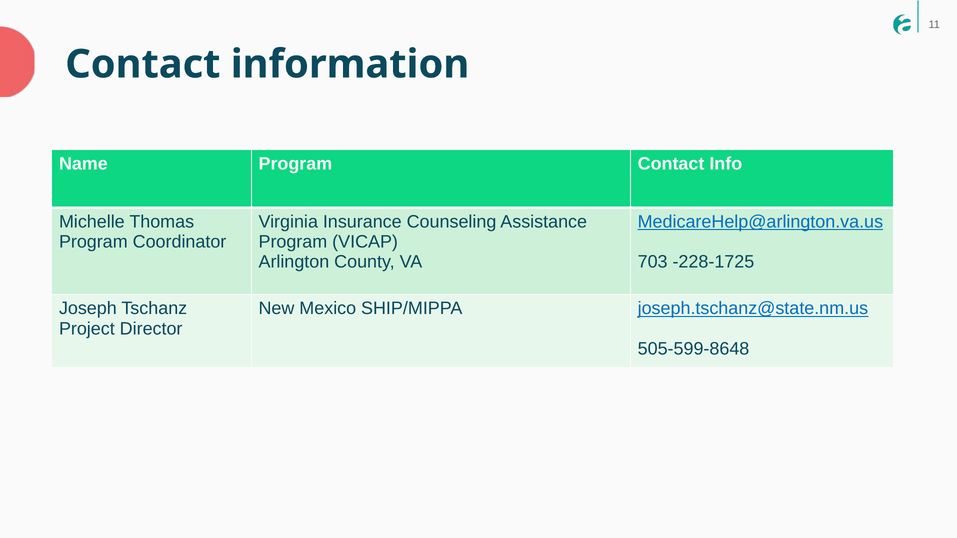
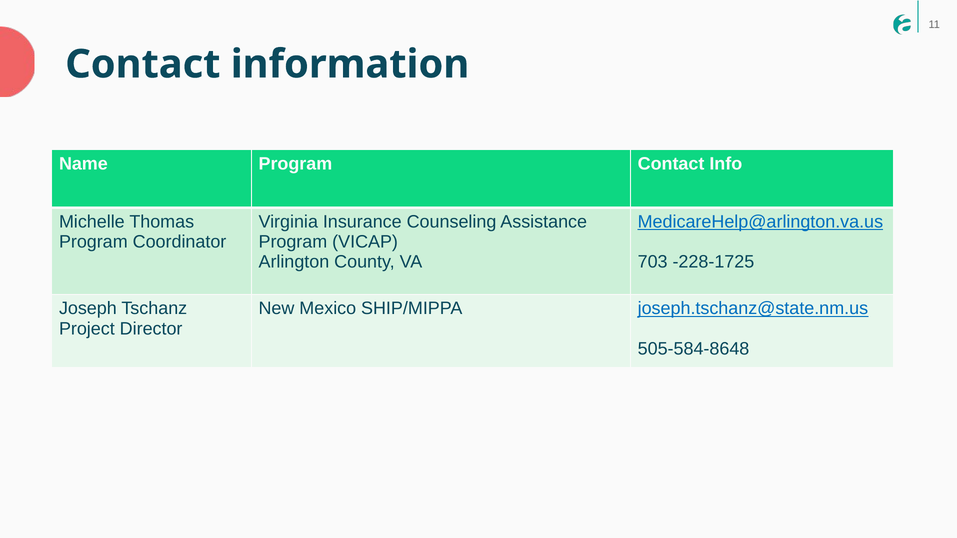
505-599-8648: 505-599-8648 -> 505-584-8648
